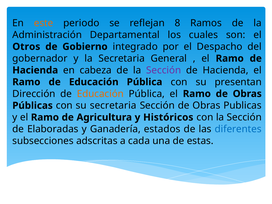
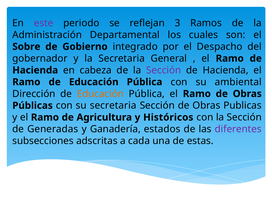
este colour: orange -> purple
8: 8 -> 3
Otros: Otros -> Sobre
presentan: presentan -> ambiental
Elaboradas: Elaboradas -> Generadas
diferentes colour: blue -> purple
